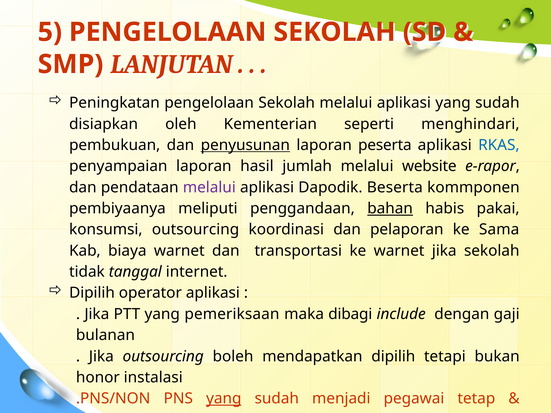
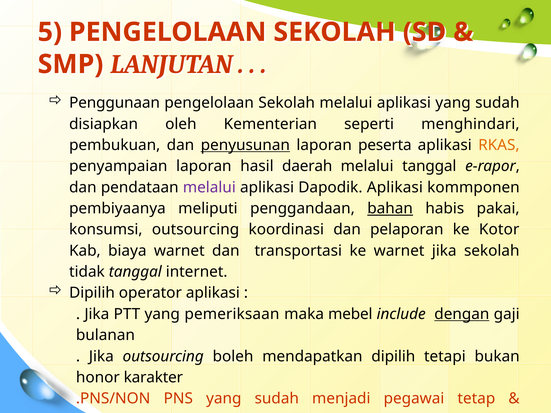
Peningkatan: Peningkatan -> Penggunaan
RKAS colour: blue -> orange
jumlah: jumlah -> daerah
melalui website: website -> tanggal
Dapodik Beserta: Beserta -> Aplikasi
Sama: Sama -> Kotor
dibagi: dibagi -> mebel
dengan underline: none -> present
instalasi: instalasi -> karakter
yang at (224, 399) underline: present -> none
